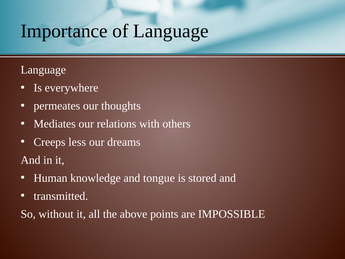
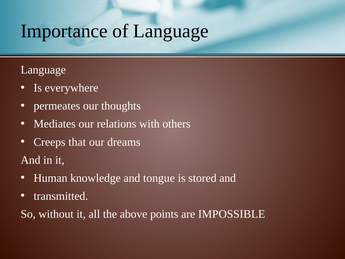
less: less -> that
